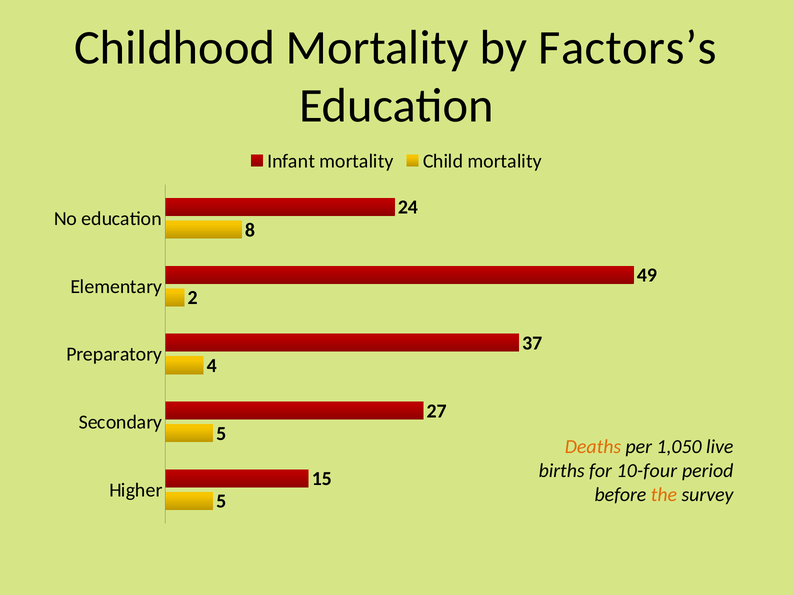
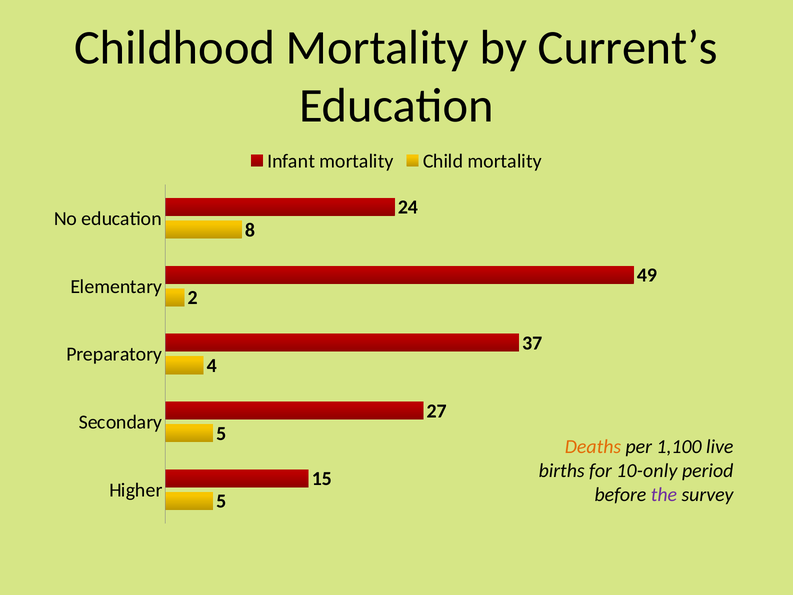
Factors’s: Factors’s -> Current’s
1,050: 1,050 -> 1,100
10-four: 10-four -> 10-only
the colour: orange -> purple
